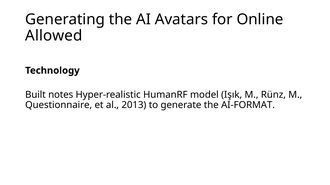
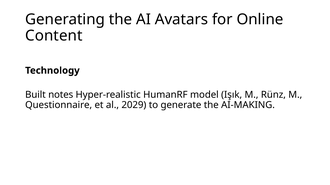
Allowed: Allowed -> Content
2013: 2013 -> 2029
AI-FORMAT: AI-FORMAT -> AI-MAKING
